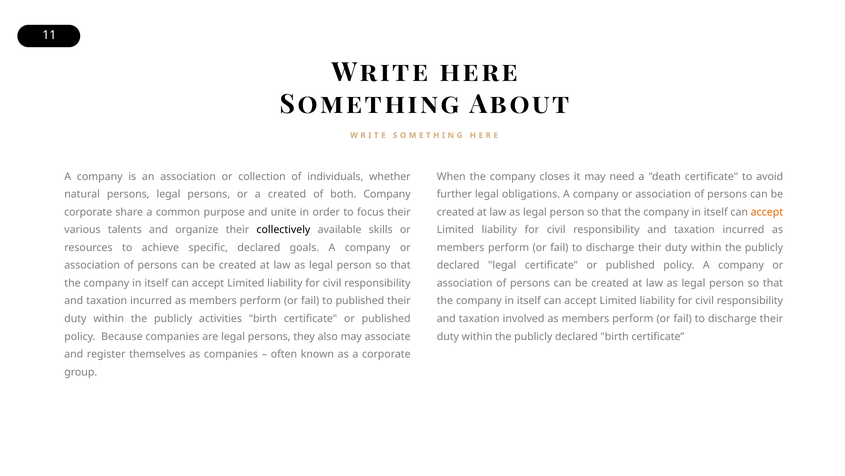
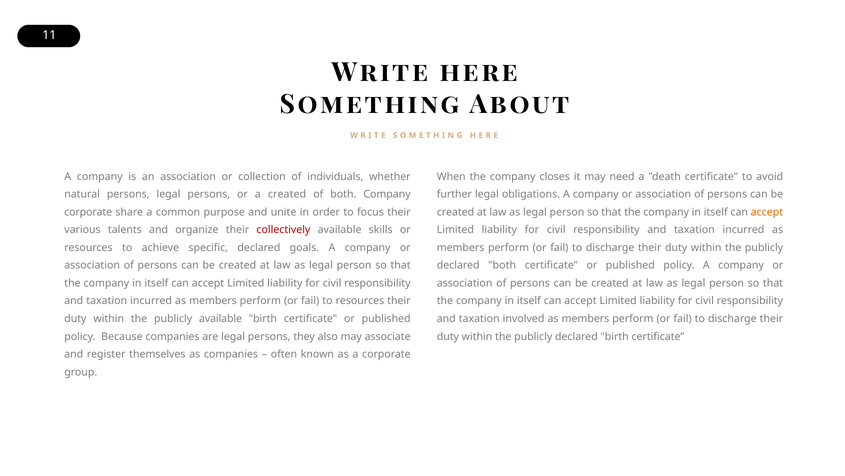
collectively colour: black -> red
declared legal: legal -> both
to published: published -> resources
publicly activities: activities -> available
